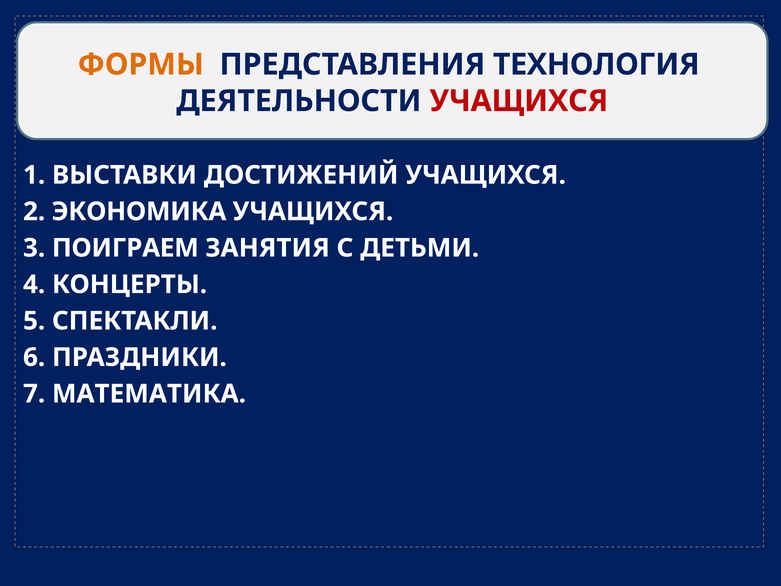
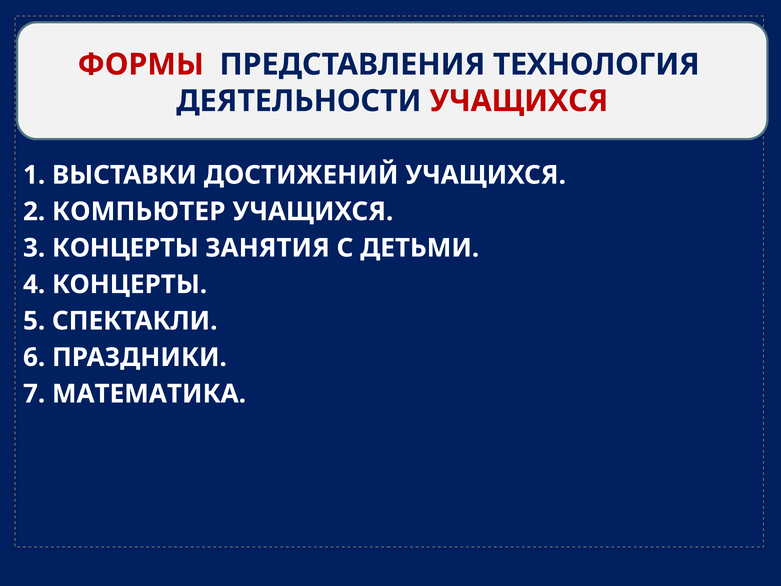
ФОРМЫ colour: orange -> red
ЭКОНОМИКА: ЭКОНОМИКА -> КОМПЬЮТЕР
3 ПОИГРАЕМ: ПОИГРАЕМ -> КОНЦЕРТЫ
